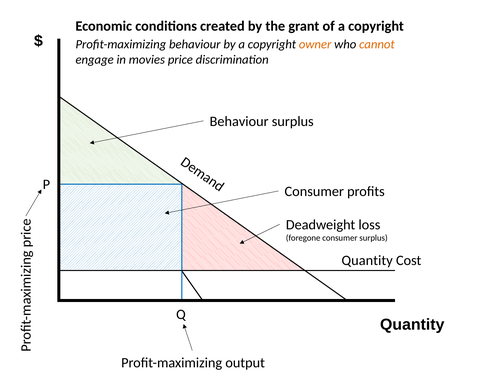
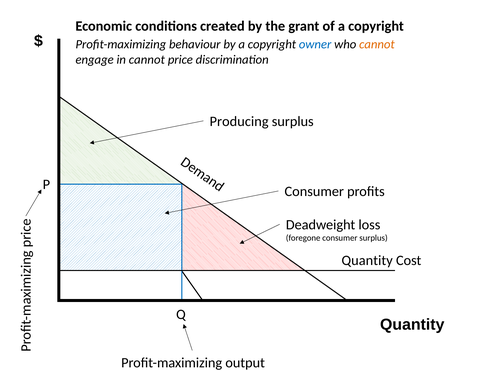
owner colour: orange -> blue
in movies: movies -> cannot
Behaviour at (239, 121): Behaviour -> Producing
